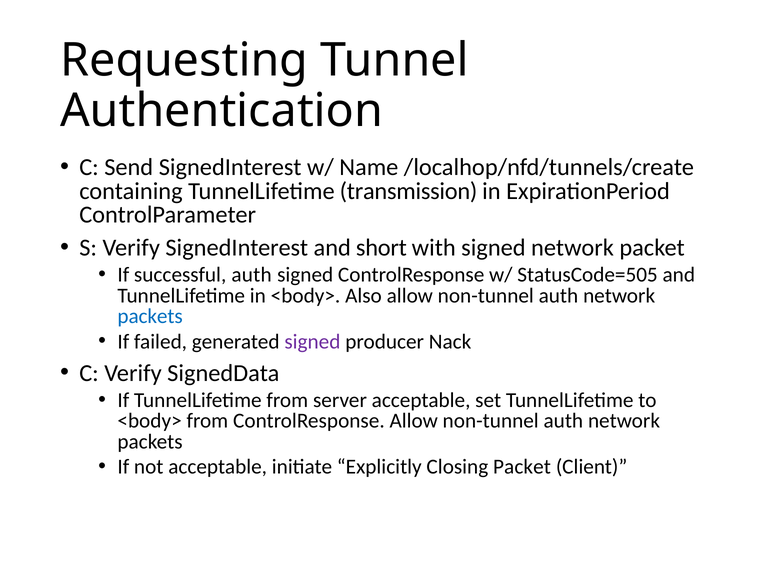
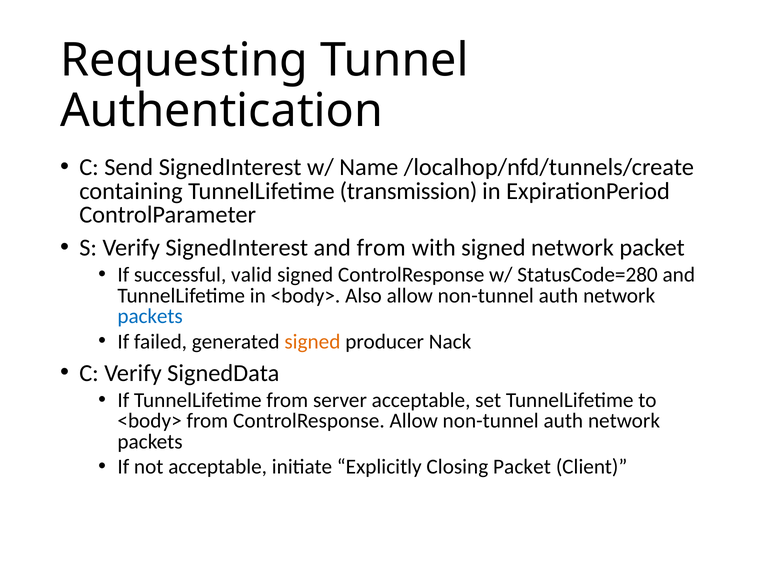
and short: short -> from
successful auth: auth -> valid
StatusCode=505: StatusCode=505 -> StatusCode=280
signed at (312, 342) colour: purple -> orange
